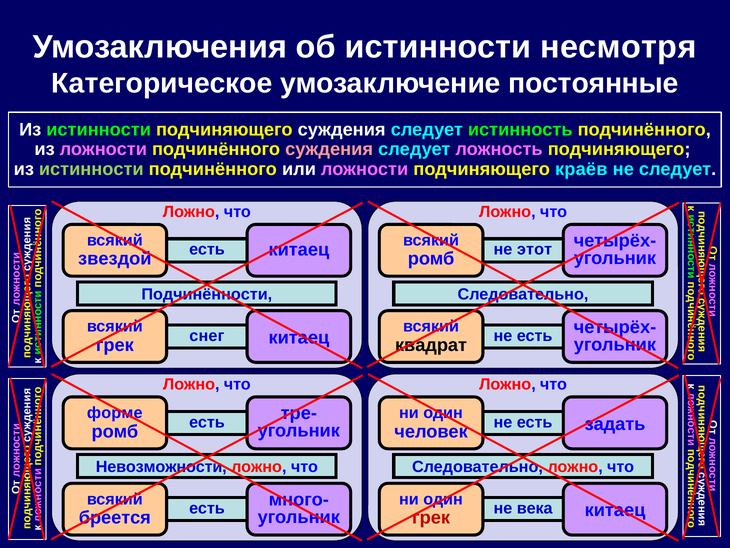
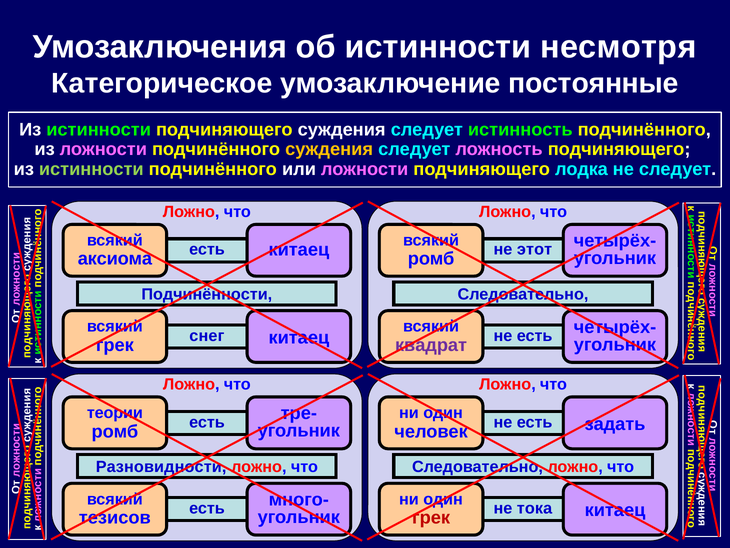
суждения at (329, 149) colour: pink -> yellow
краёв: краёв -> лодка
звездой: звездой -> аксиома
квадрат colour: black -> purple
форме: форме -> теории
Невозможности: Невозможности -> Разновидности
века: века -> тока
бреется: бреется -> тезисов
